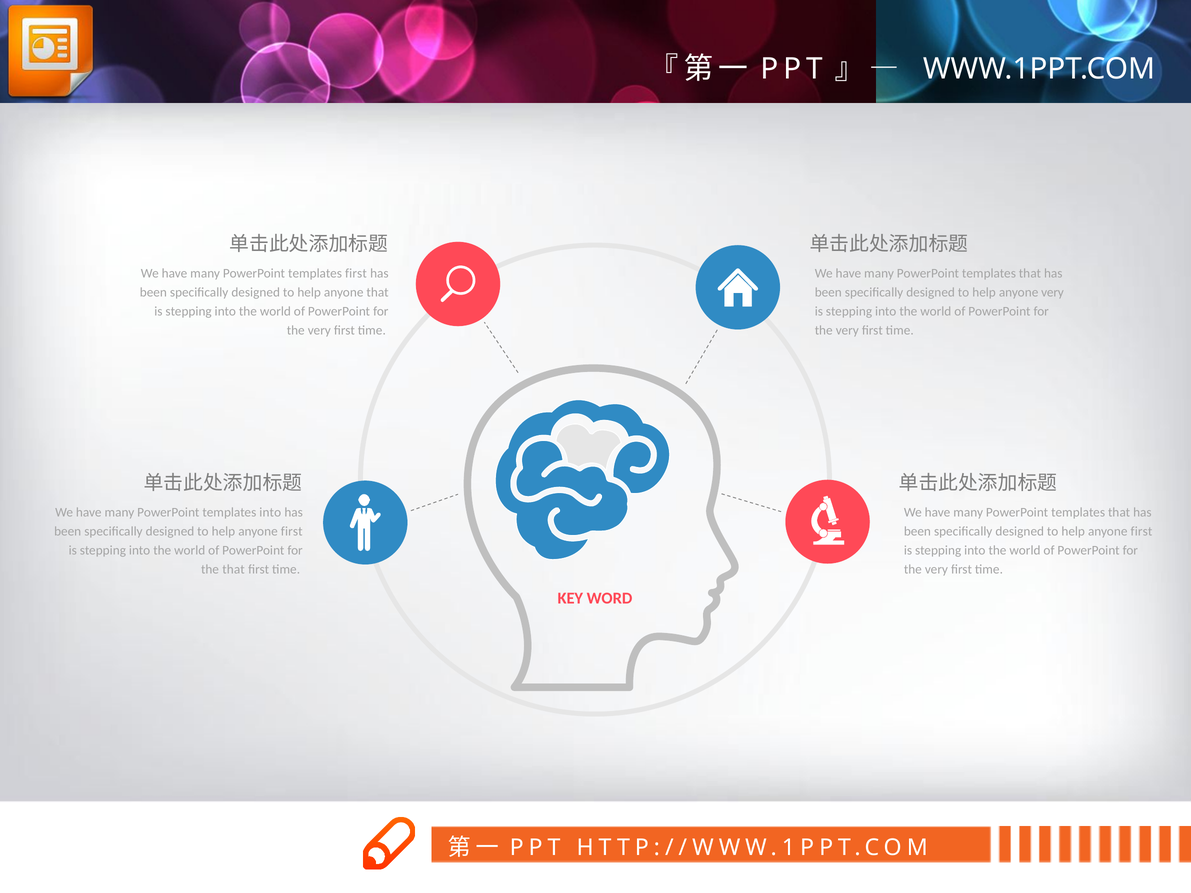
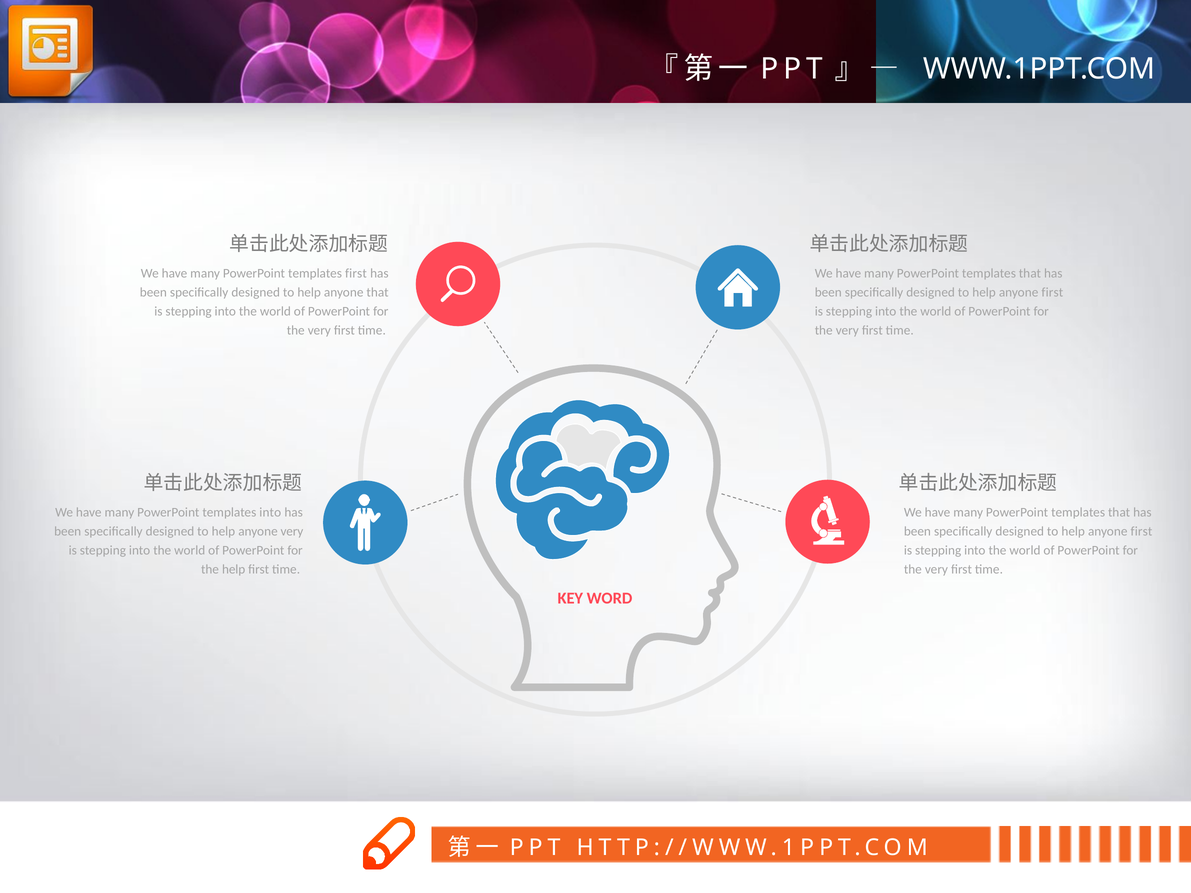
very at (1052, 293): very -> first
first at (292, 532): first -> very
the that: that -> help
